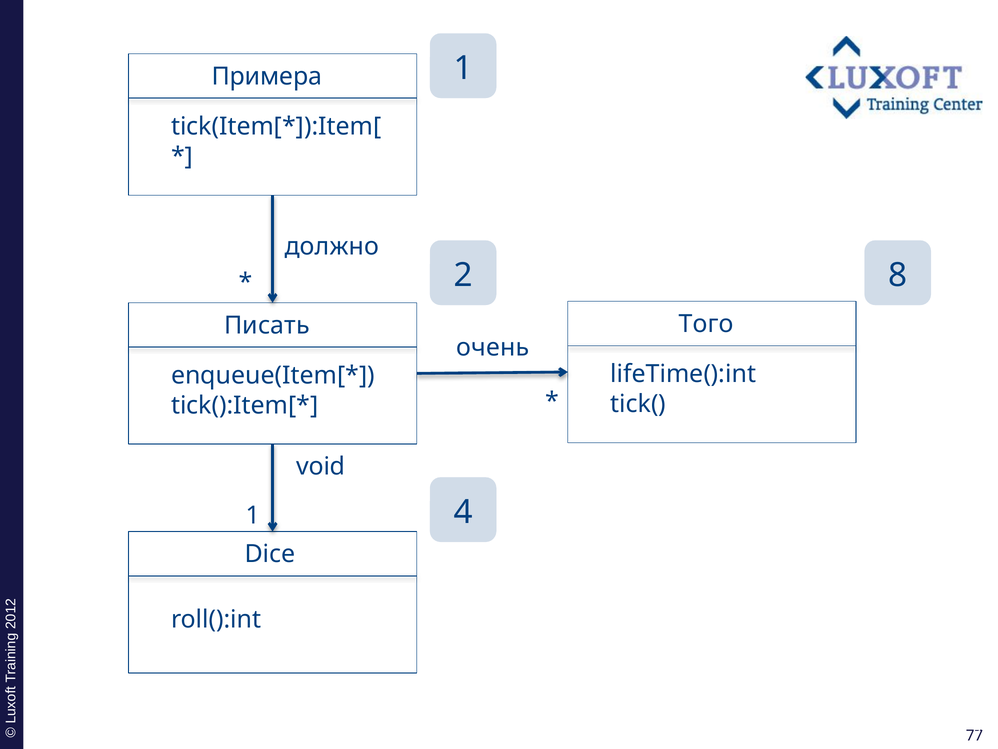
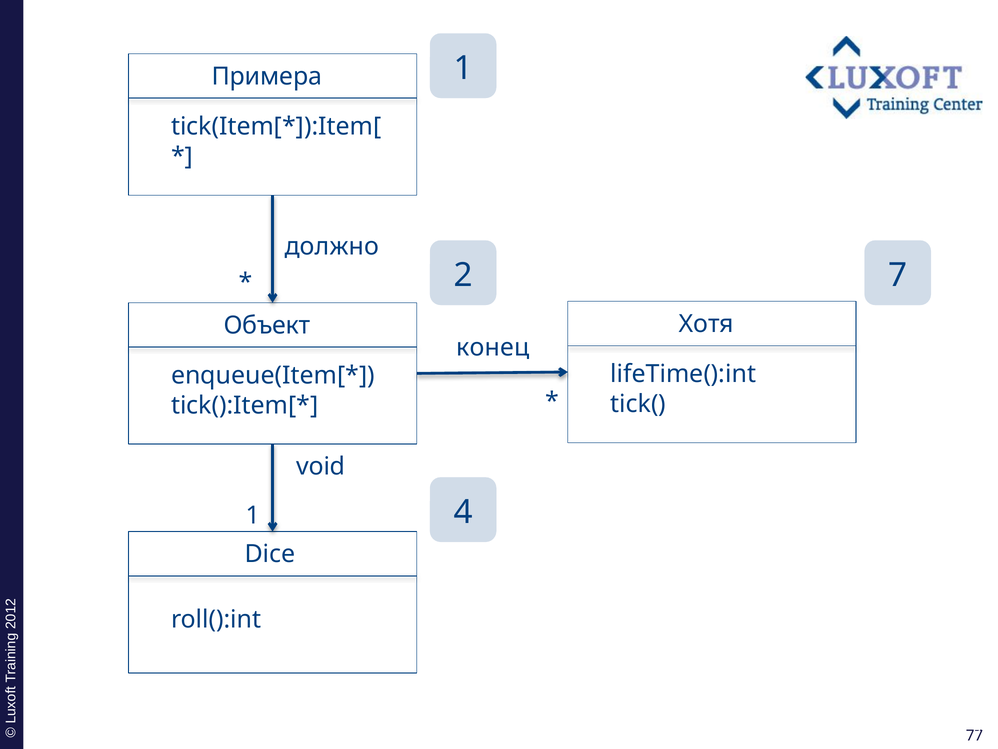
8: 8 -> 7
Того: Того -> Хотя
Писать: Писать -> Объект
очень: очень -> конец
